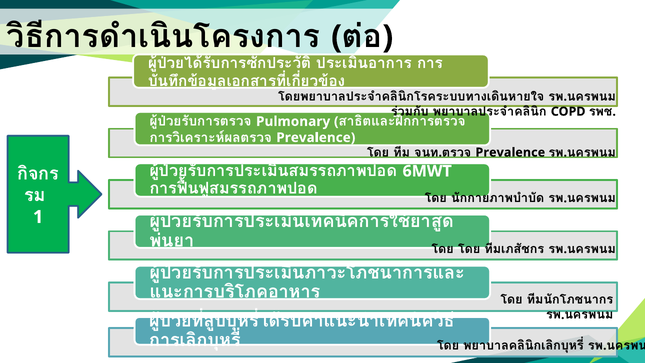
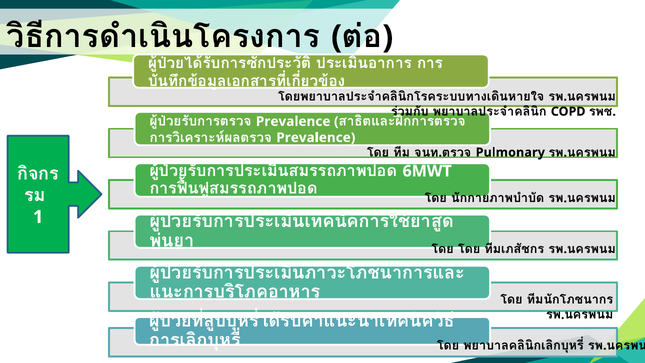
Pulmonary at (293, 121): Pulmonary -> Prevalence
Prevalence at (510, 152): Prevalence -> Pulmonary
